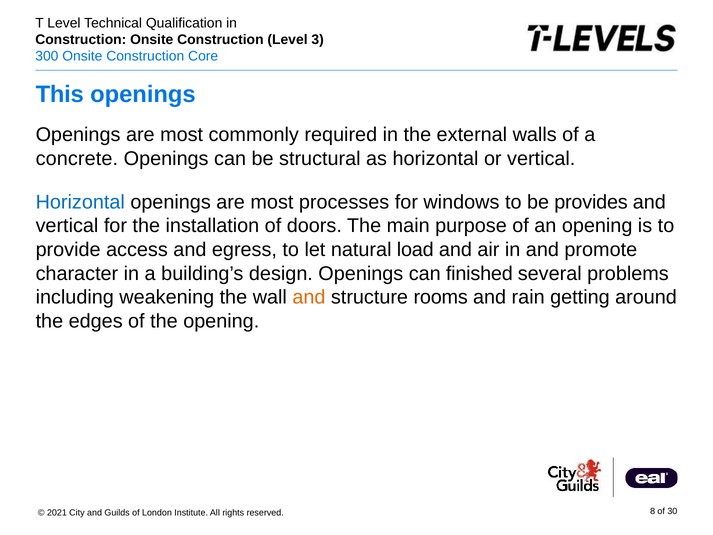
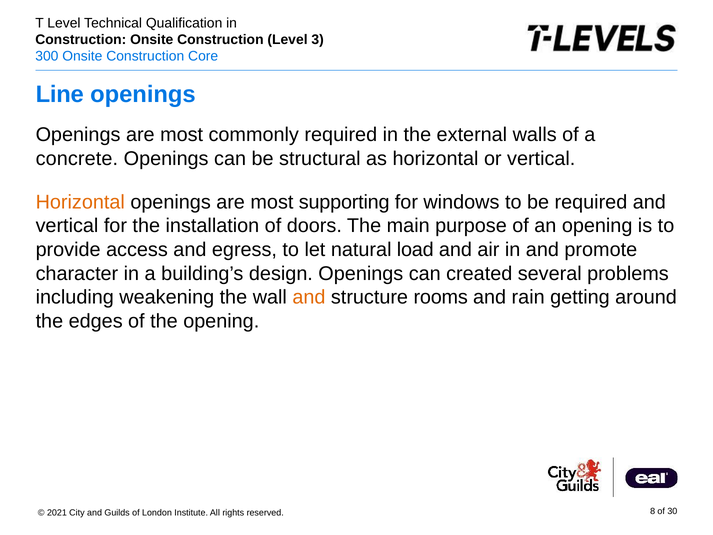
This: This -> Line
Horizontal at (80, 202) colour: blue -> orange
processes: processes -> supporting
be provides: provides -> required
finished: finished -> created
